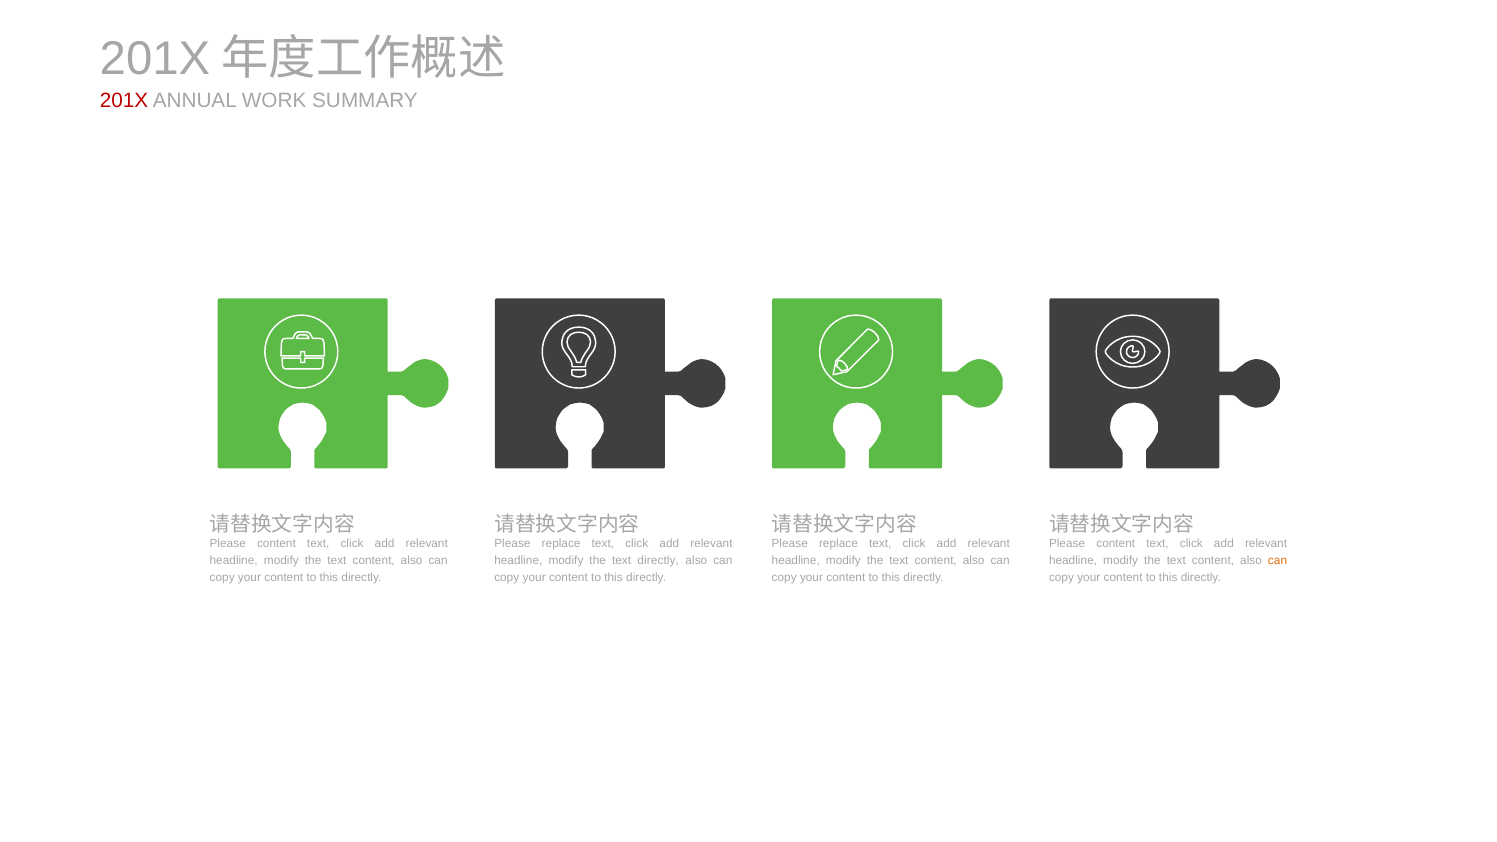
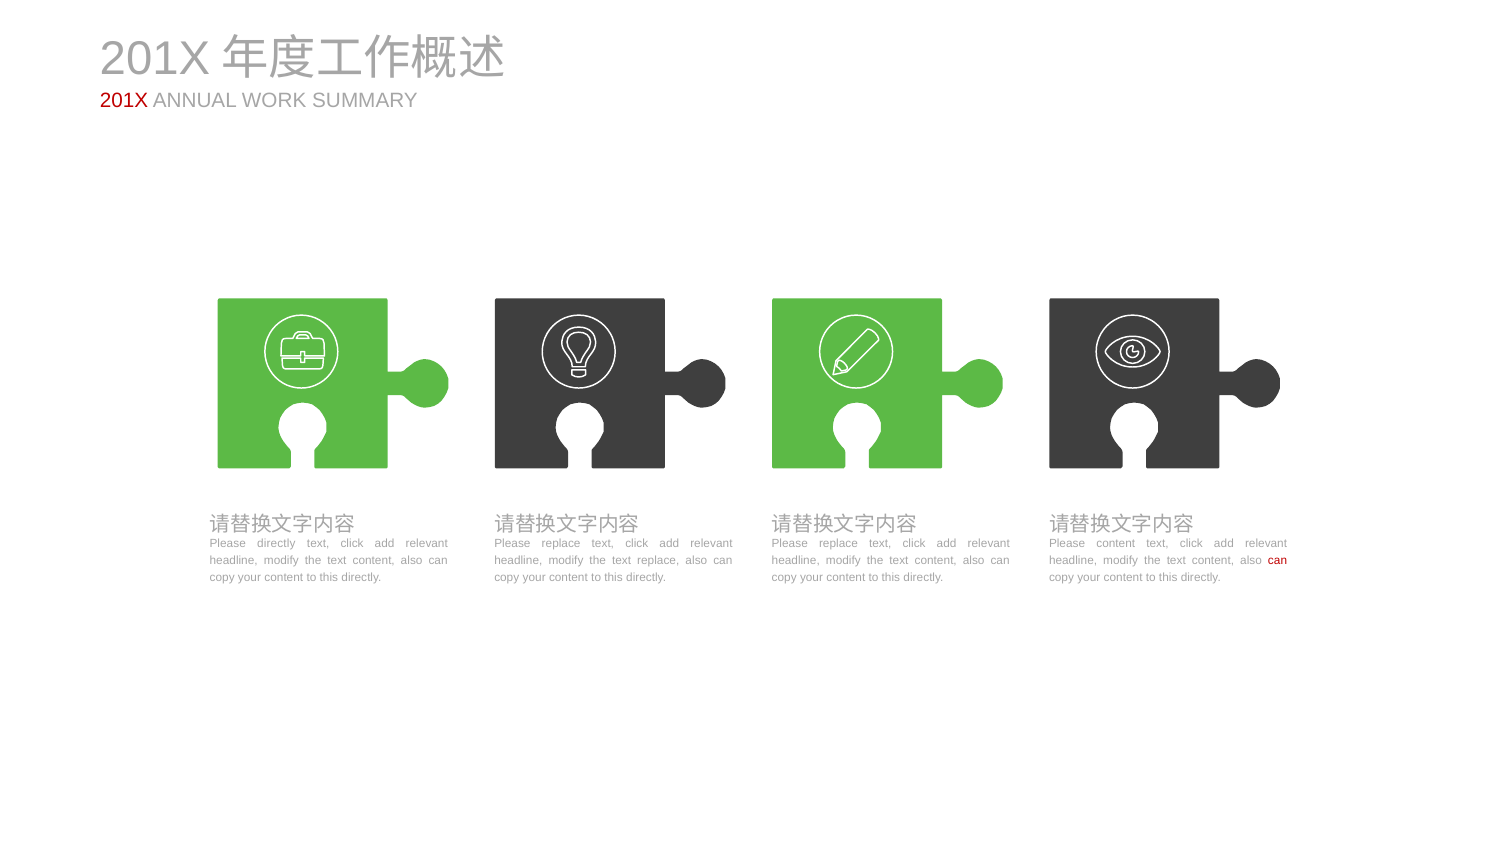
content at (276, 544): content -> directly
text directly: directly -> replace
can at (1278, 561) colour: orange -> red
